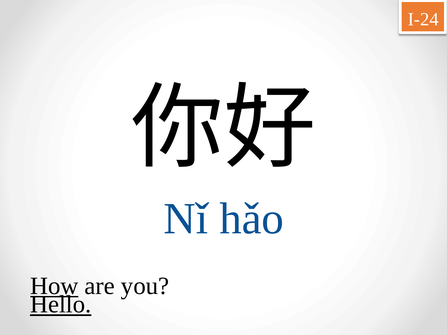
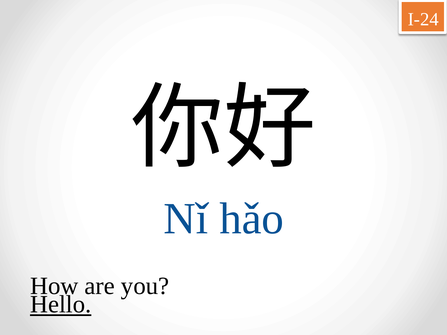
How underline: present -> none
